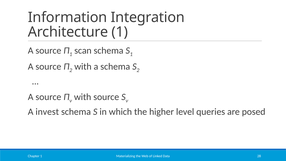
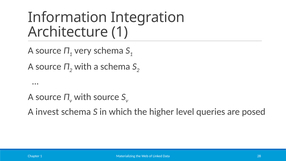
scan: scan -> very
